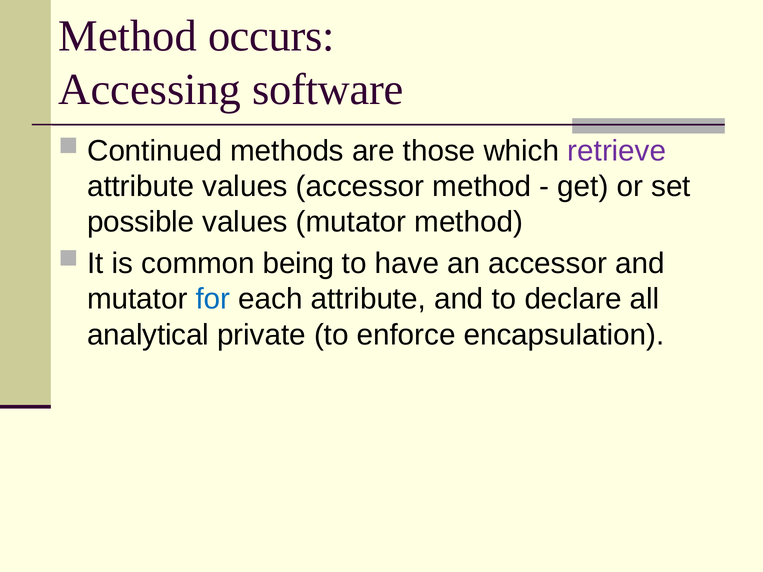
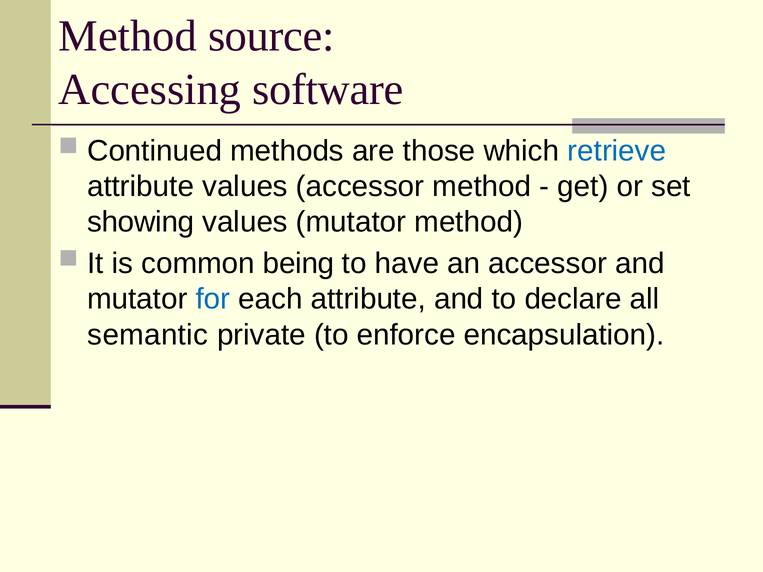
occurs: occurs -> source
retrieve colour: purple -> blue
possible: possible -> showing
analytical: analytical -> semantic
